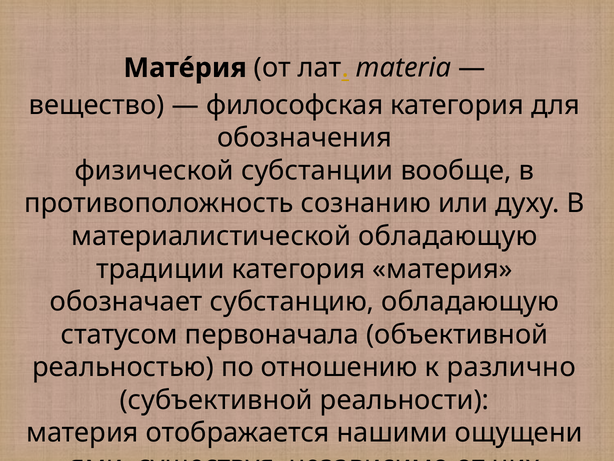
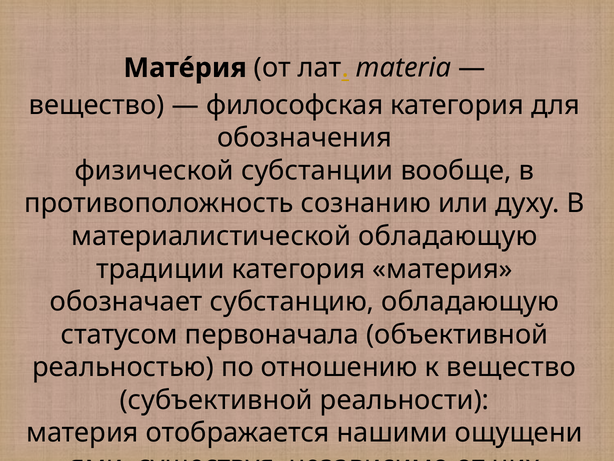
к различно: различно -> вещество
